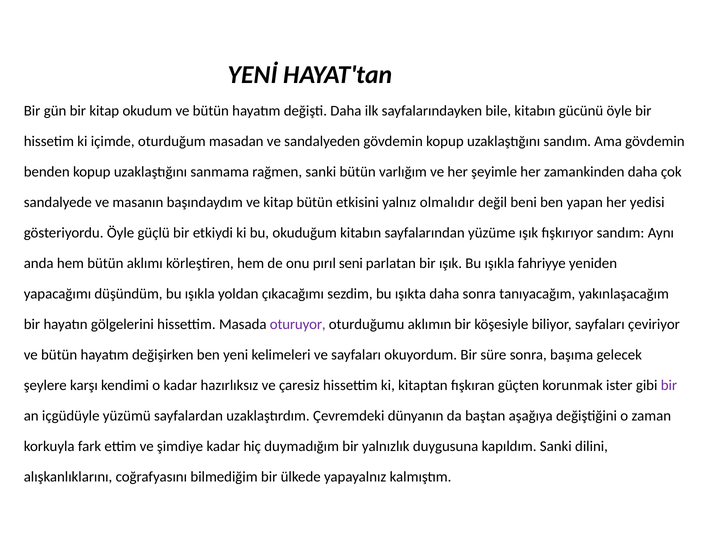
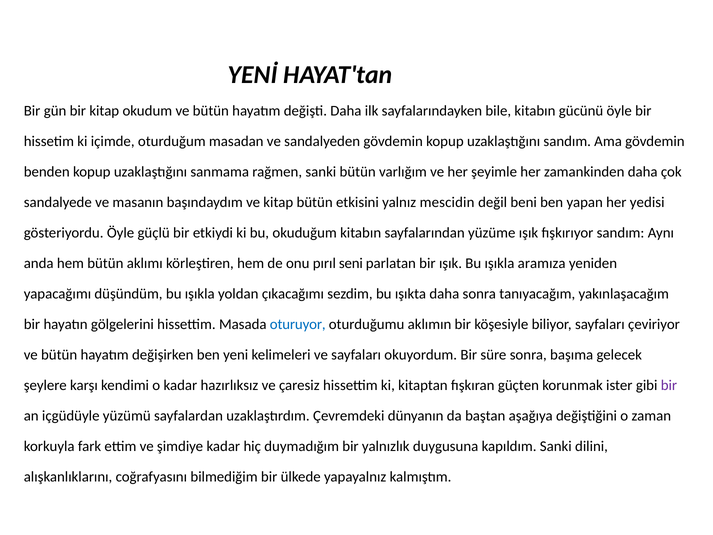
olmalıdır: olmalıdır -> mescidin
fahriyye: fahriyye -> aramıza
oturuyor colour: purple -> blue
